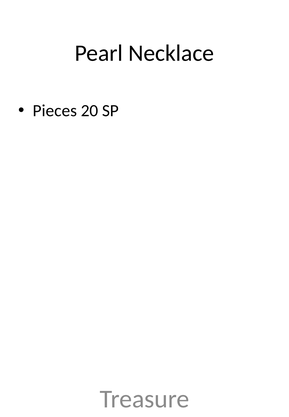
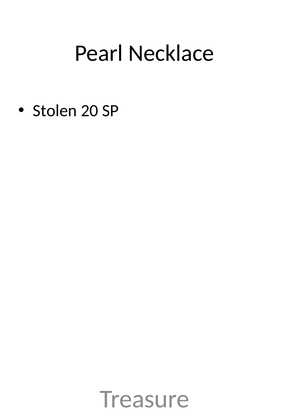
Pieces: Pieces -> Stolen
